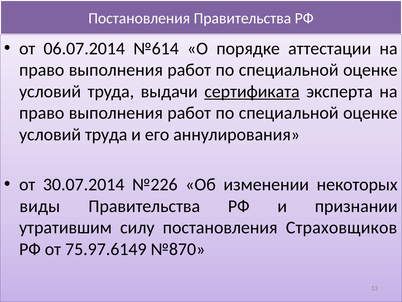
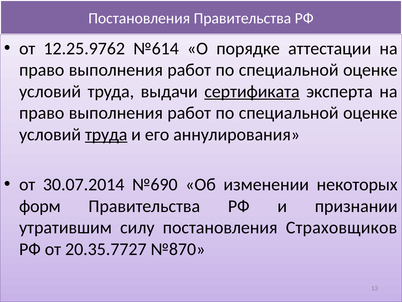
06.07.2014: 06.07.2014 -> 12.25.9762
труда at (106, 134) underline: none -> present
№226: №226 -> №690
виды: виды -> форм
75.97.6149: 75.97.6149 -> 20.35.7727
